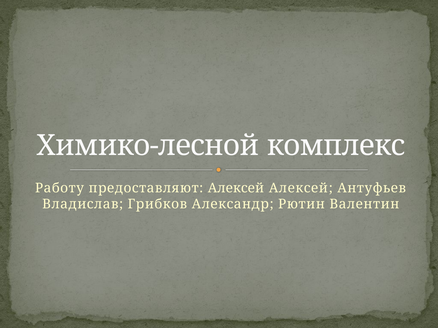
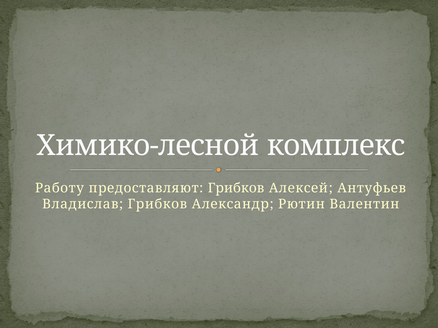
предоставляют Алексей: Алексей -> Грибков
